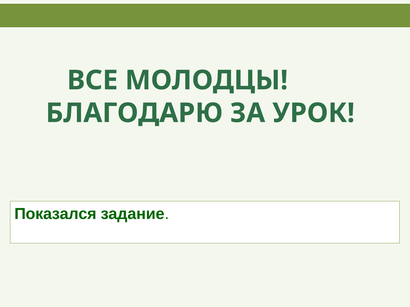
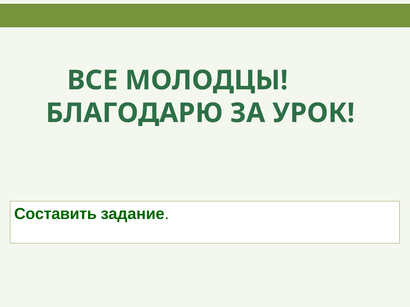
Показался: Показался -> Составить
